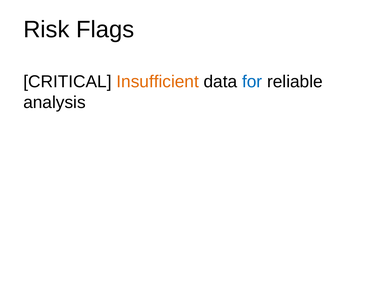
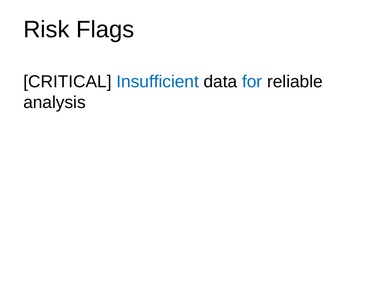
Insufficient colour: orange -> blue
